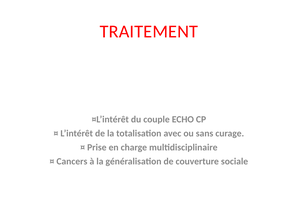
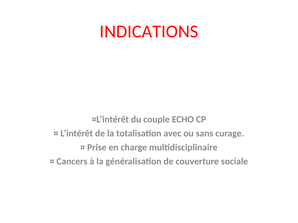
TRAITEMENT: TRAITEMENT -> INDICATIONS
